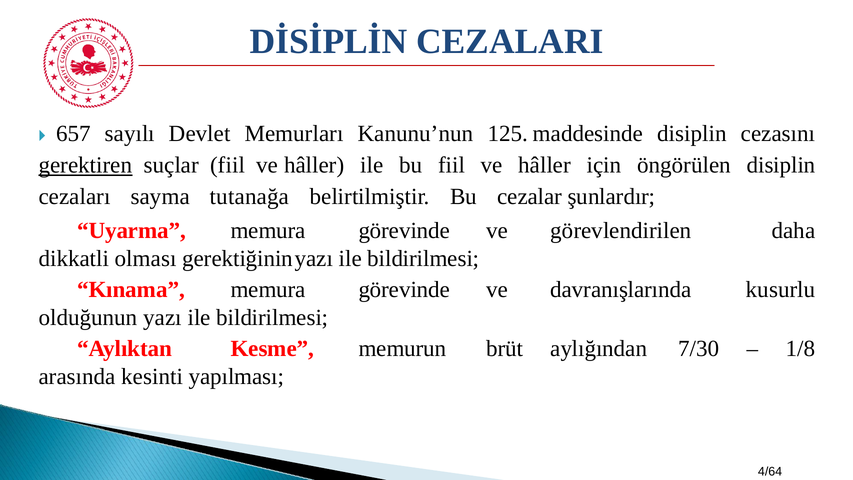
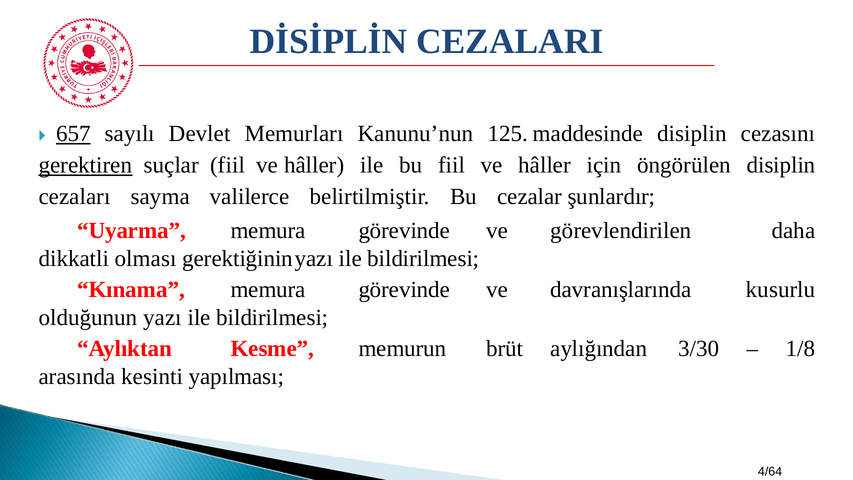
657 underline: none -> present
tutanağa: tutanağa -> valilerce
7/30: 7/30 -> 3/30
